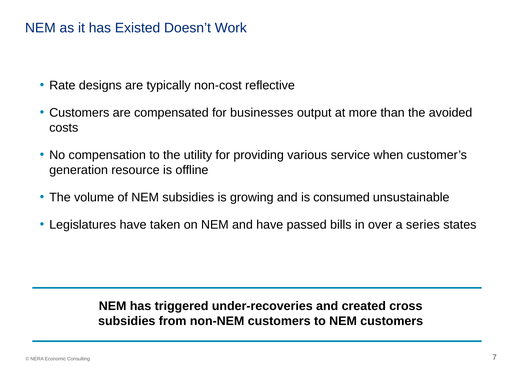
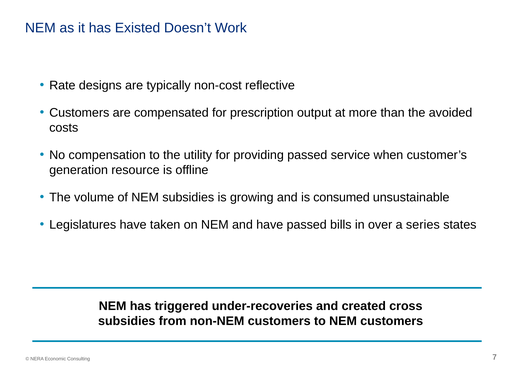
businesses: businesses -> prescription
providing various: various -> passed
